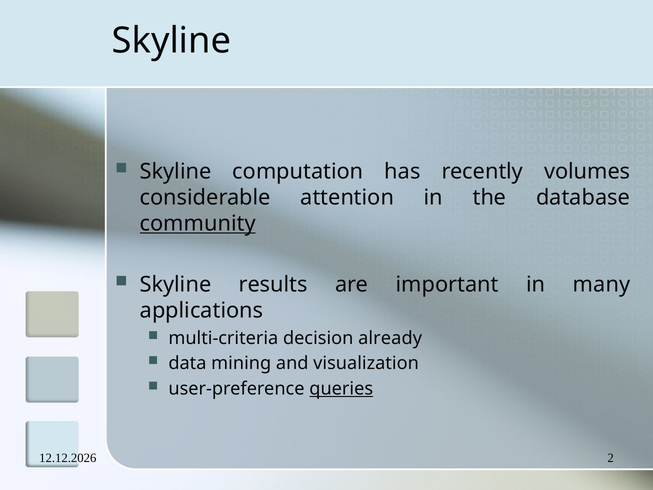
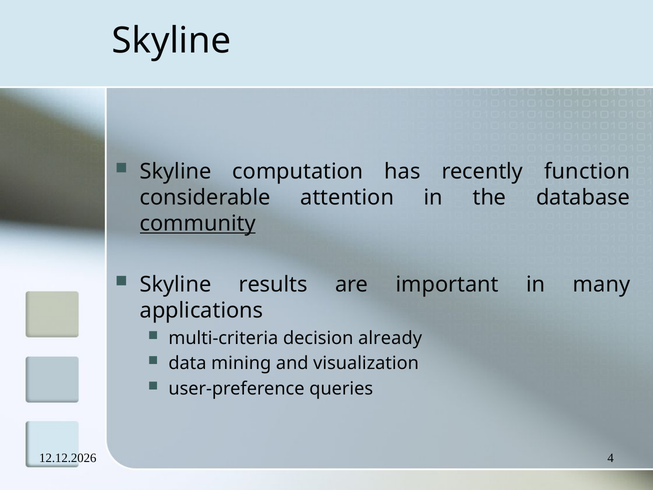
volumes: volumes -> function
queries underline: present -> none
2: 2 -> 4
